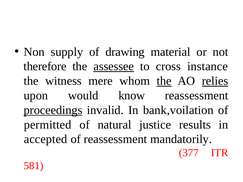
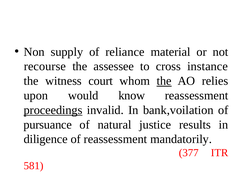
drawing: drawing -> reliance
therefore: therefore -> recourse
assessee underline: present -> none
mere: mere -> court
relies underline: present -> none
permitted: permitted -> pursuance
accepted: accepted -> diligence
